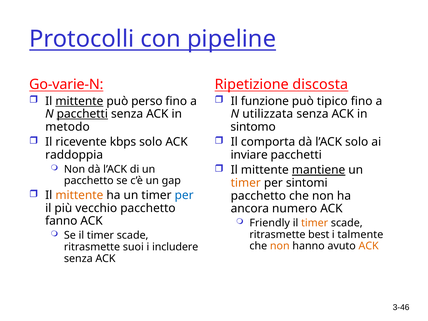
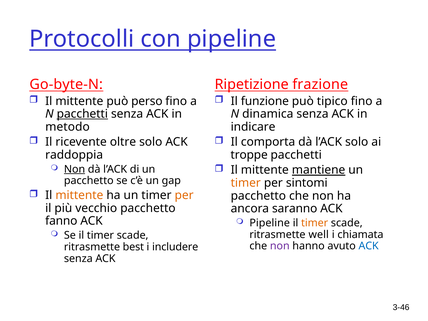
Go-varie-N: Go-varie-N -> Go-byte-N
discosta: discosta -> frazione
mittente at (79, 101) underline: present -> none
utilizzata: utilizzata -> dinamica
sintomo: sintomo -> indicare
kbps: kbps -> oltre
inviare: inviare -> troppe
Non at (75, 169) underline: none -> present
per at (184, 195) colour: blue -> orange
numero: numero -> saranno
Friendly at (270, 223): Friendly -> Pipeline
best: best -> well
talmente: talmente -> chiamata
non at (280, 246) colour: orange -> purple
ACK at (369, 246) colour: orange -> blue
suoi: suoi -> best
